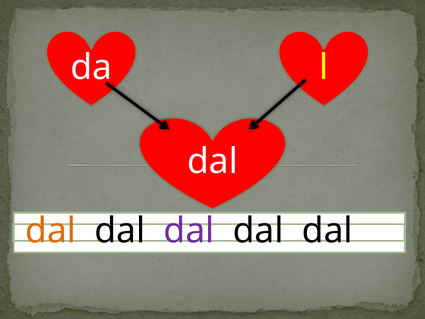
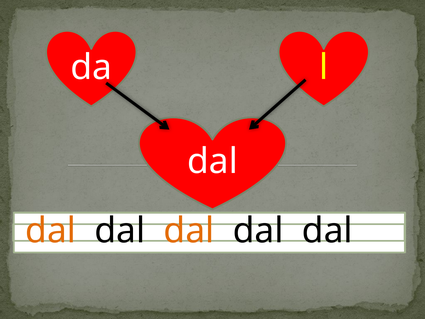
dal at (189, 231) colour: purple -> orange
